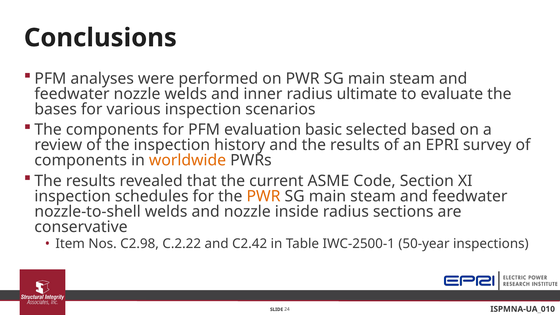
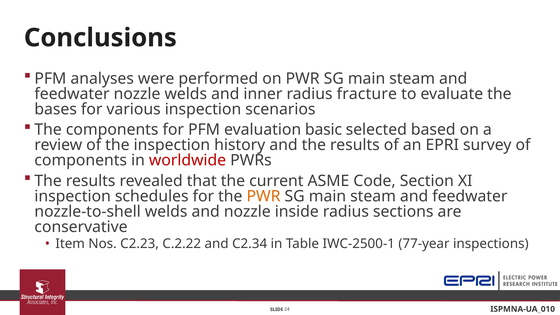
ultimate: ultimate -> fracture
worldwide colour: orange -> red
C2.98: C2.98 -> C2.23
C2.42: C2.42 -> C2.34
50-year: 50-year -> 77-year
